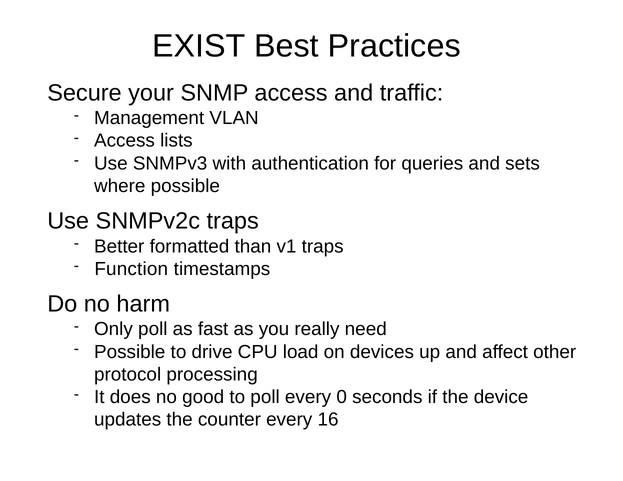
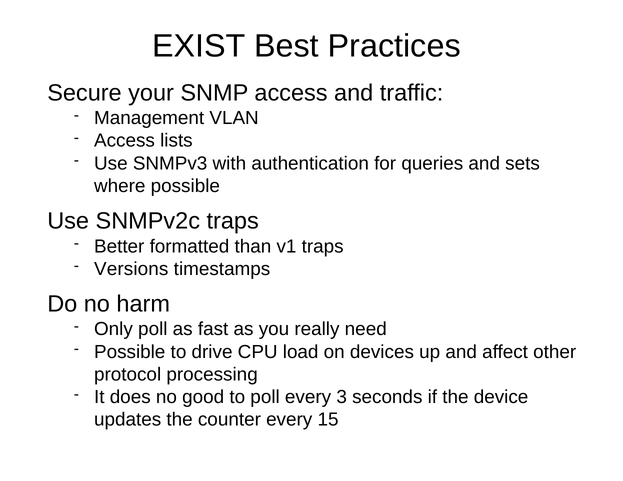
Function: Function -> Versions
0: 0 -> 3
16: 16 -> 15
